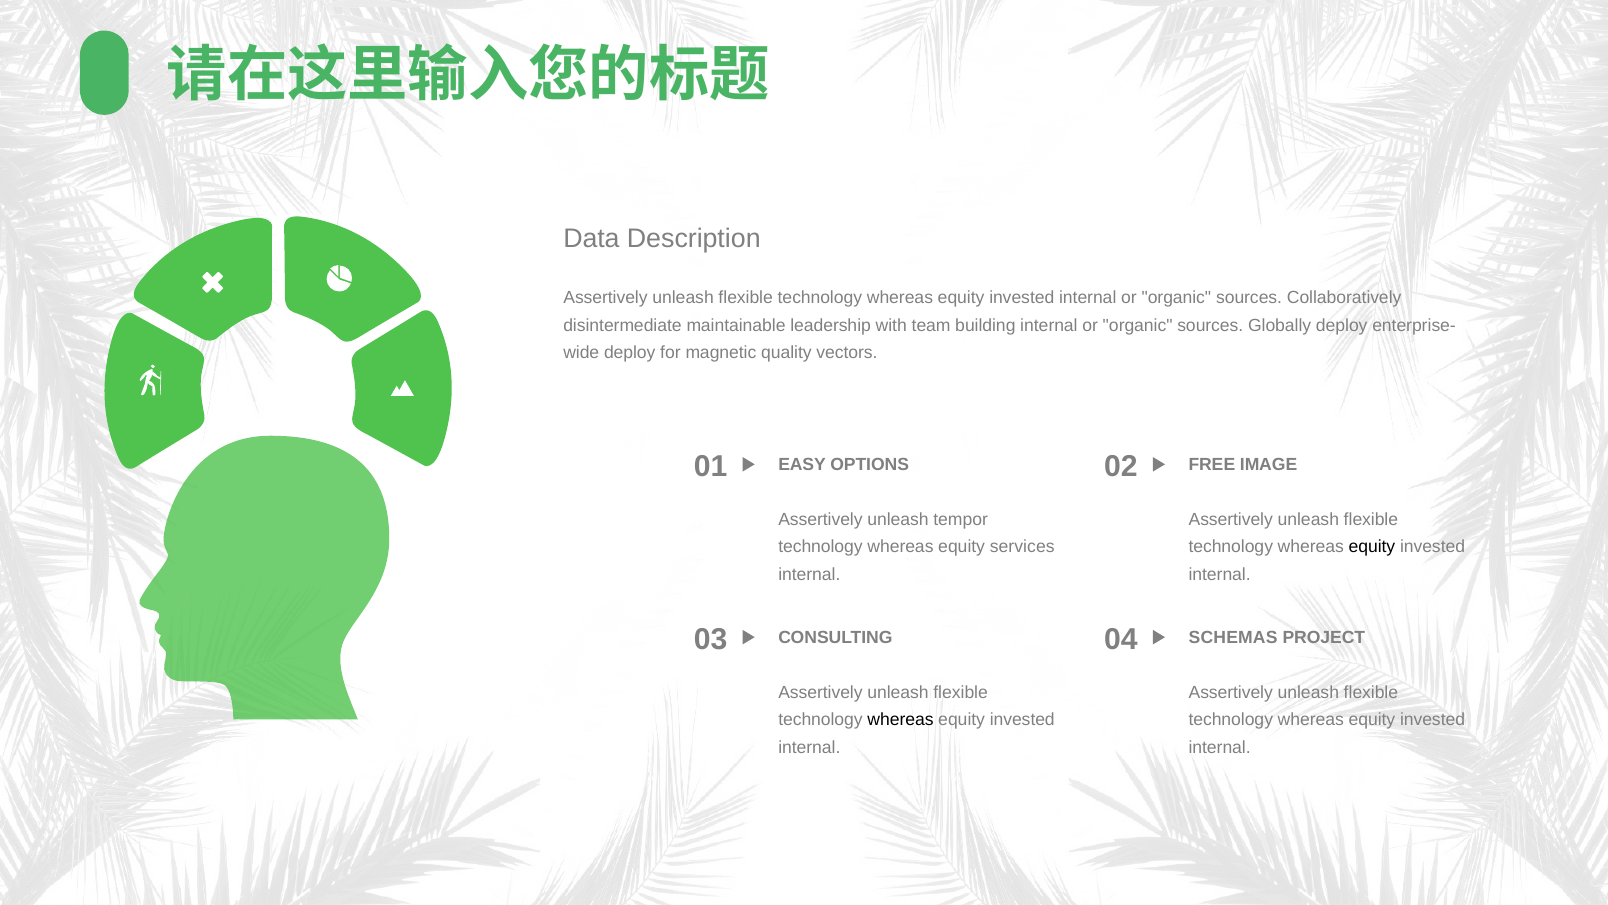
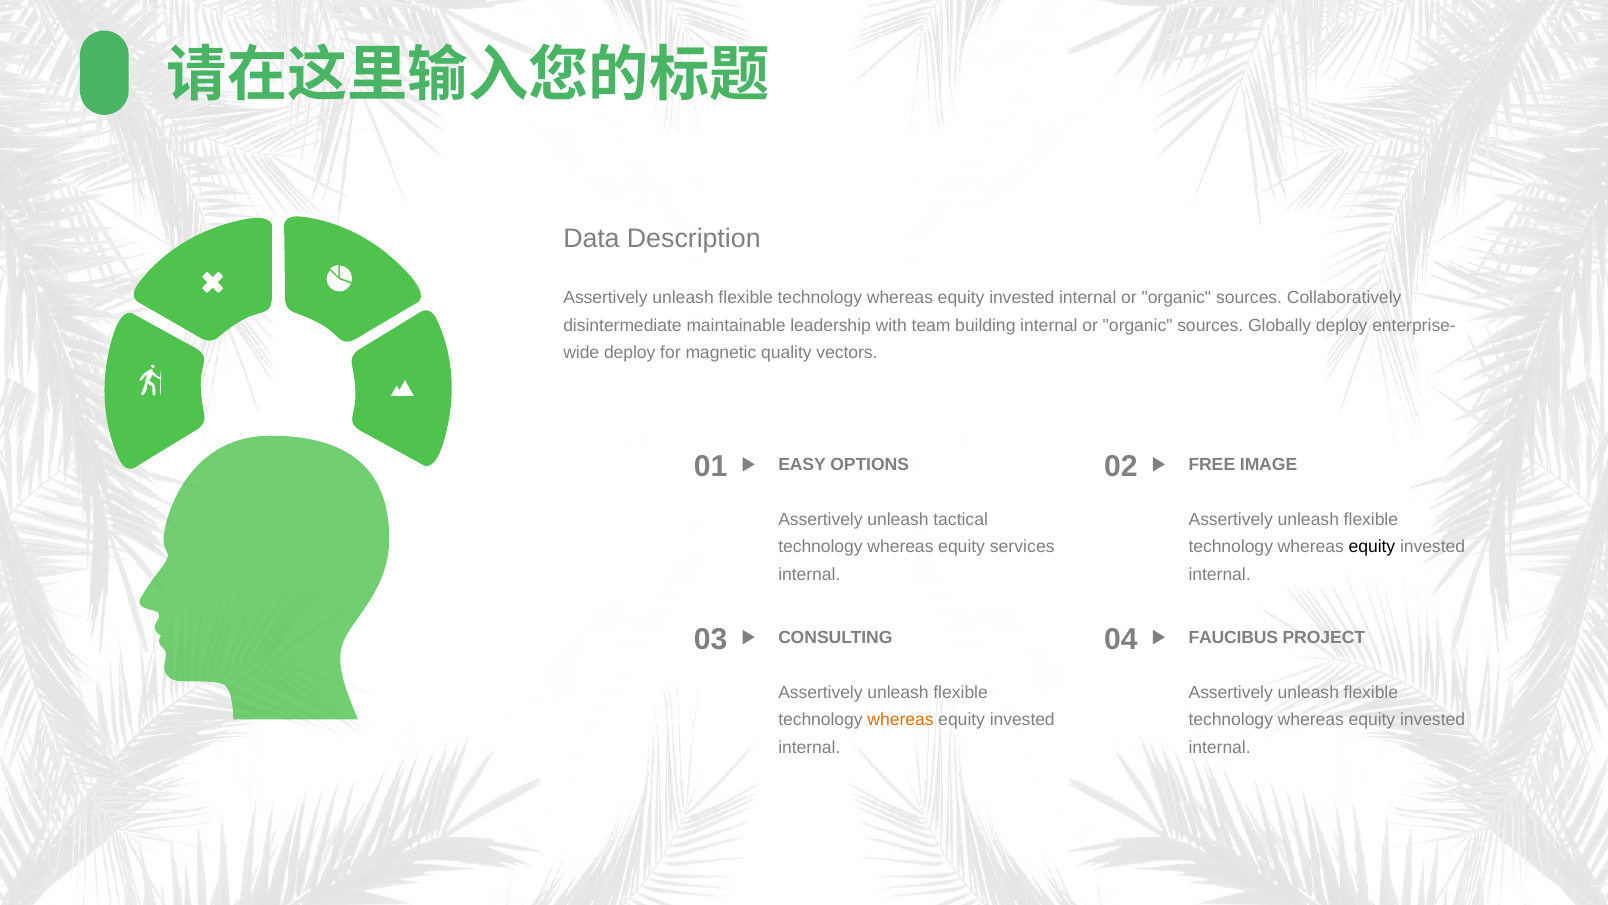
tempor: tempor -> tactical
SCHEMAS: SCHEMAS -> FAUCIBUS
whereas at (901, 720) colour: black -> orange
